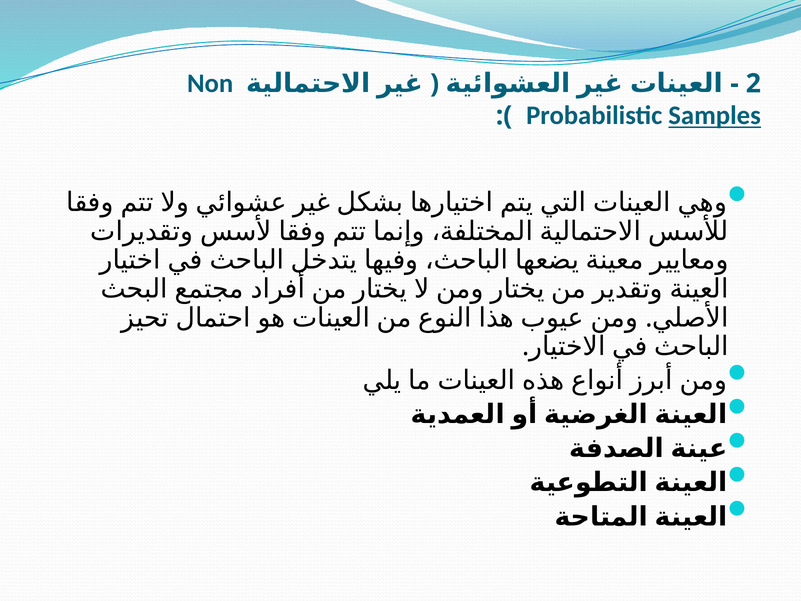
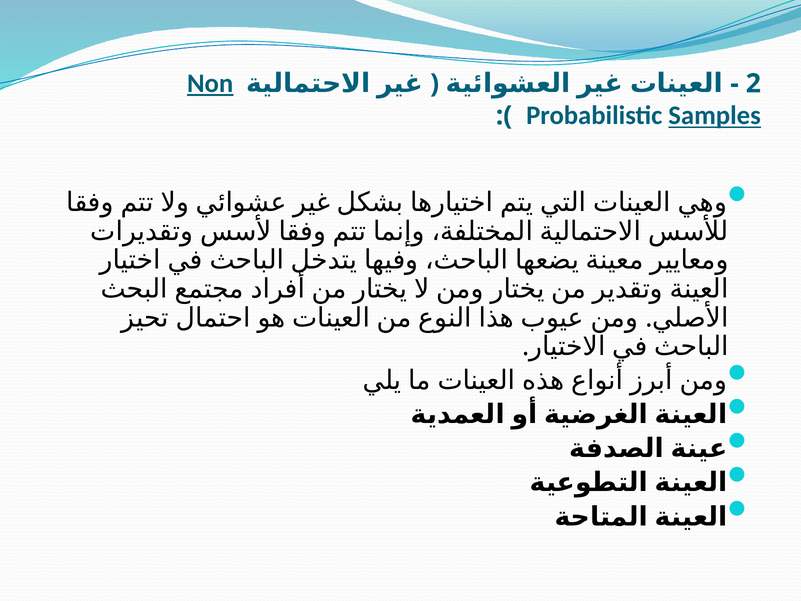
Non underline: none -> present
